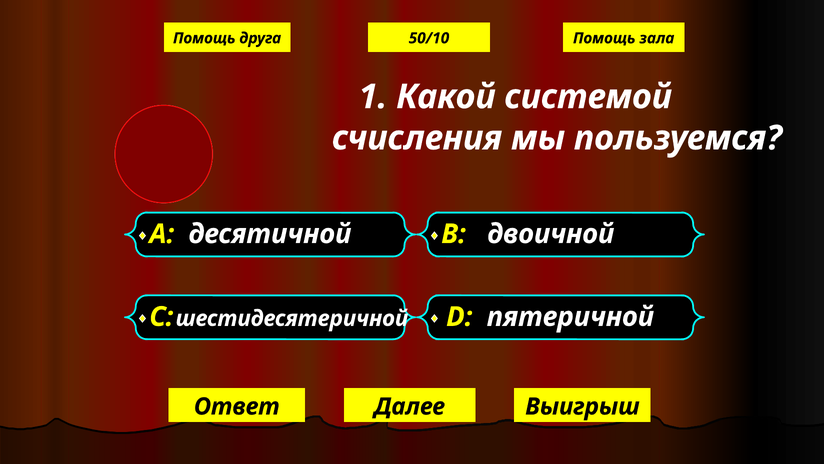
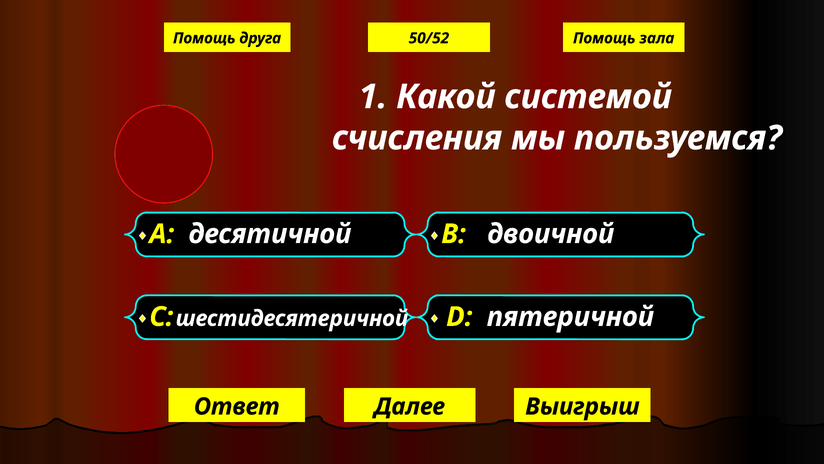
50/10: 50/10 -> 50/52
